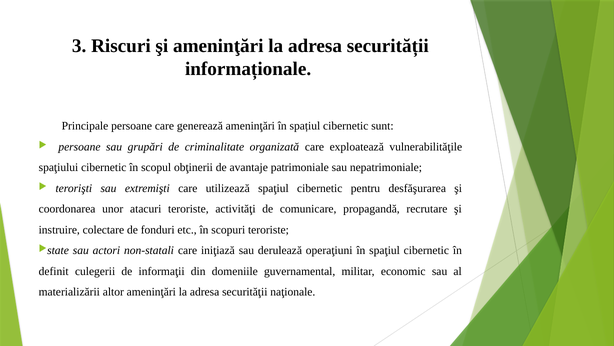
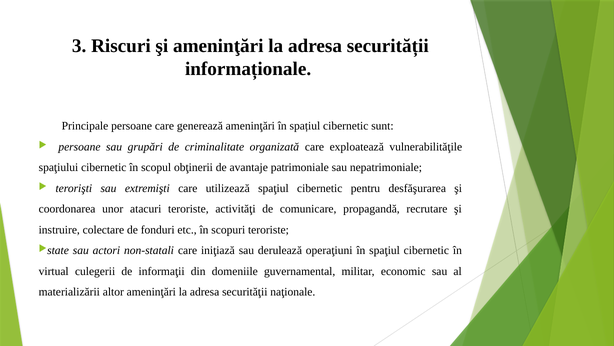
definit: definit -> virtual
